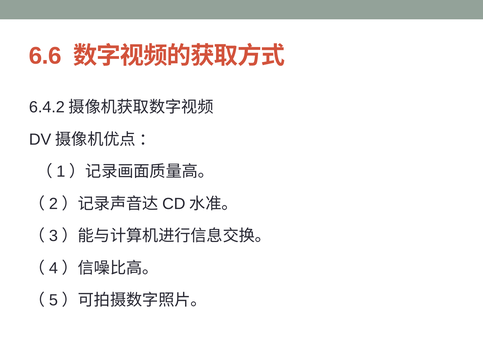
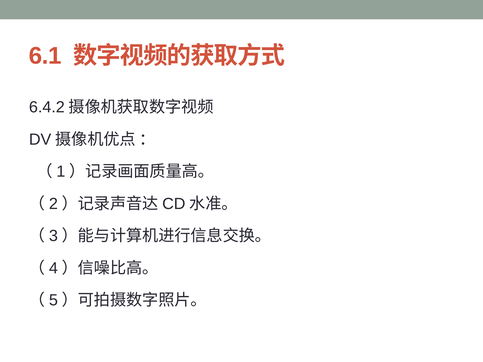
6.6: 6.6 -> 6.1
